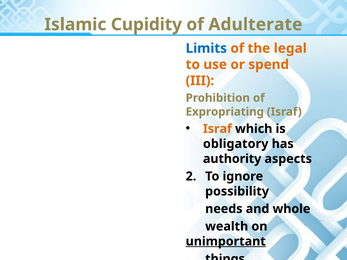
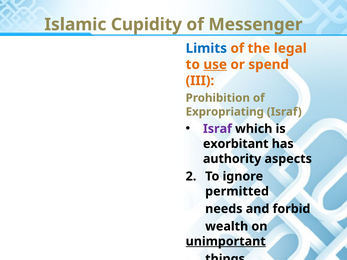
Adulterate: Adulterate -> Messenger
use underline: none -> present
Israf at (217, 129) colour: orange -> purple
obligatory: obligatory -> exorbitant
possibility: possibility -> permitted
whole: whole -> forbid
